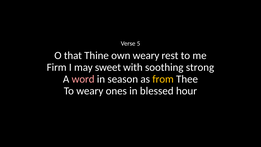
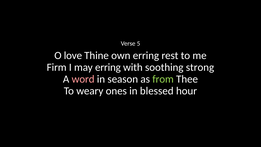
that: that -> love
own weary: weary -> erring
may sweet: sweet -> erring
from colour: yellow -> light green
